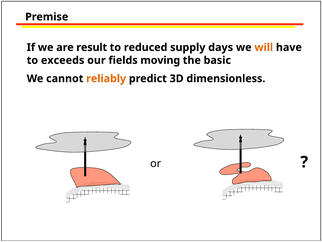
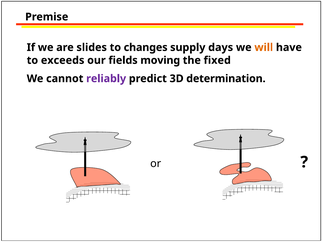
result: result -> slides
reduced: reduced -> changes
basic: basic -> fixed
reliably colour: orange -> purple
dimensionless: dimensionless -> determination
